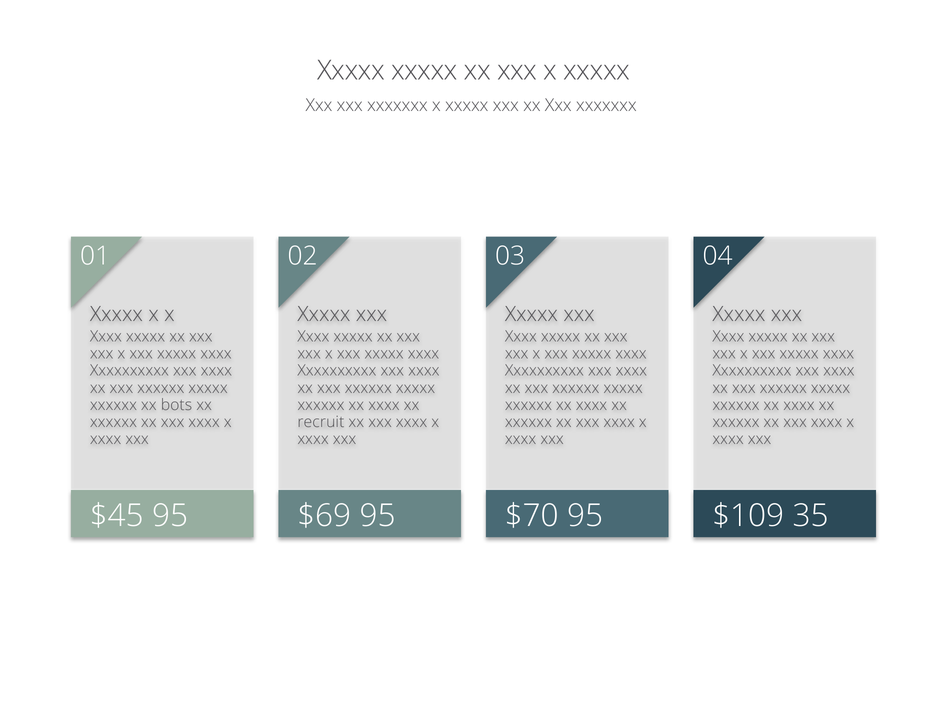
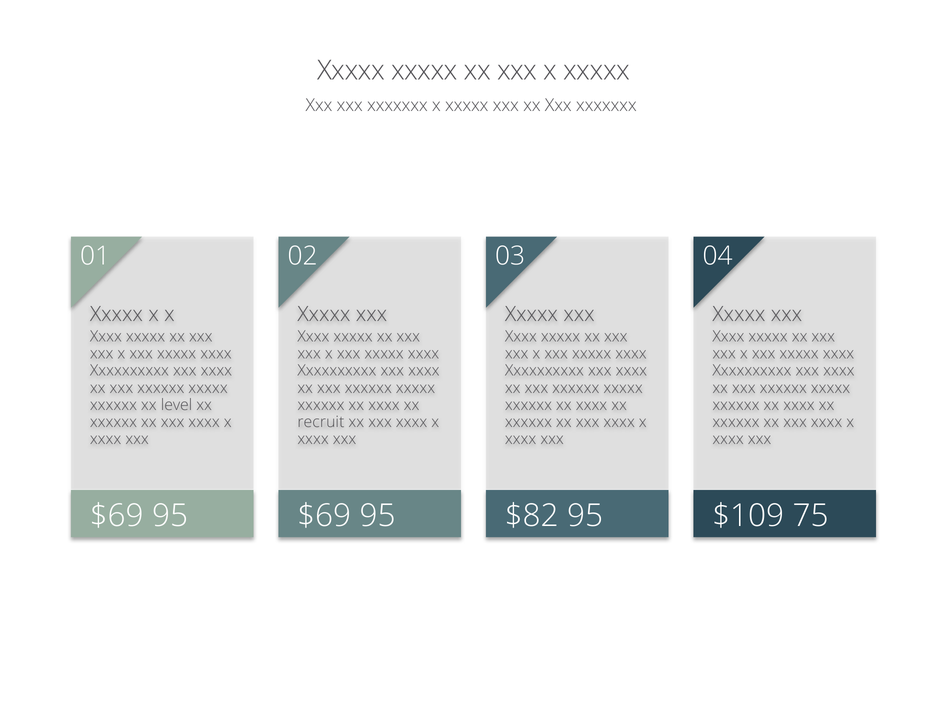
bots: bots -> level
$45 at (117, 516): $45 -> $69
$70: $70 -> $82
35: 35 -> 75
